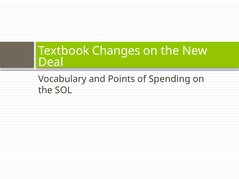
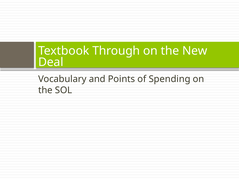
Changes: Changes -> Through
